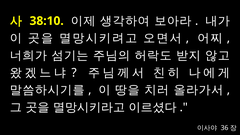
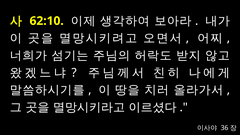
38:10: 38:10 -> 62:10
